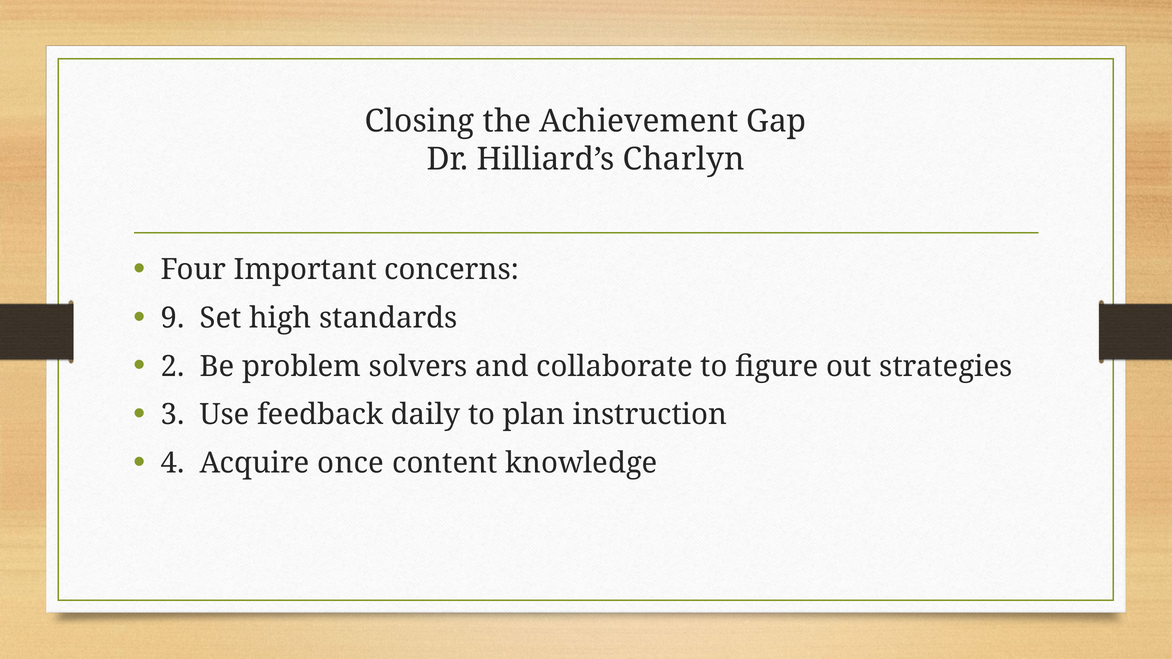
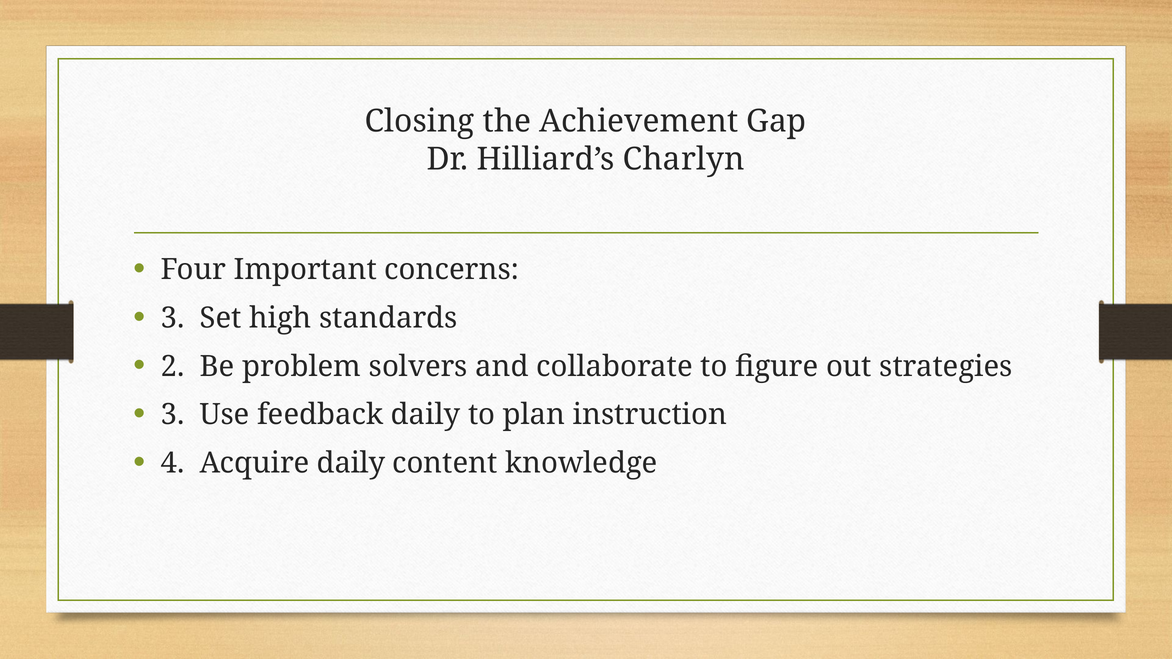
9 at (173, 318): 9 -> 3
Acquire once: once -> daily
